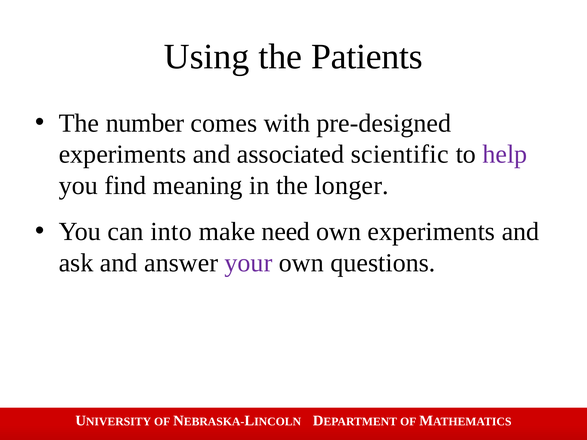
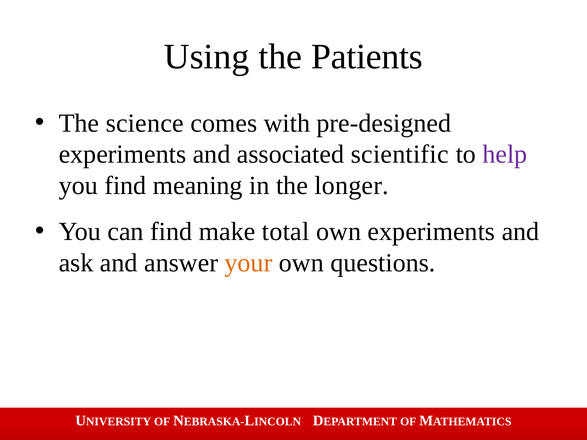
number: number -> science
can into: into -> find
need: need -> total
your colour: purple -> orange
